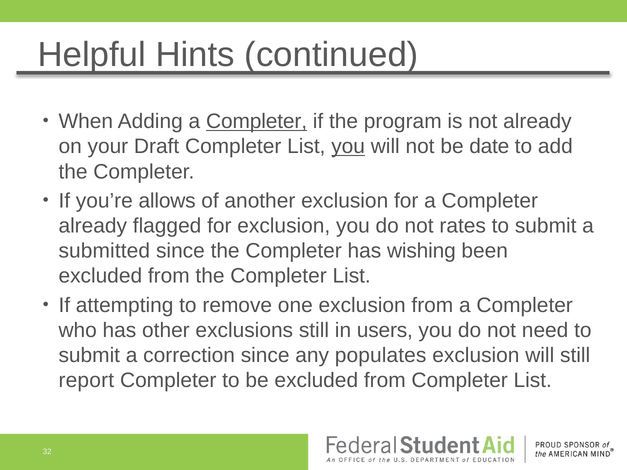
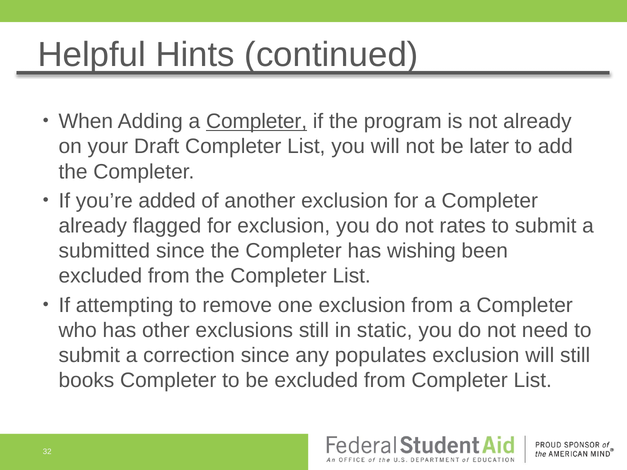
you at (348, 147) underline: present -> none
date: date -> later
allows: allows -> added
users: users -> static
report: report -> books
